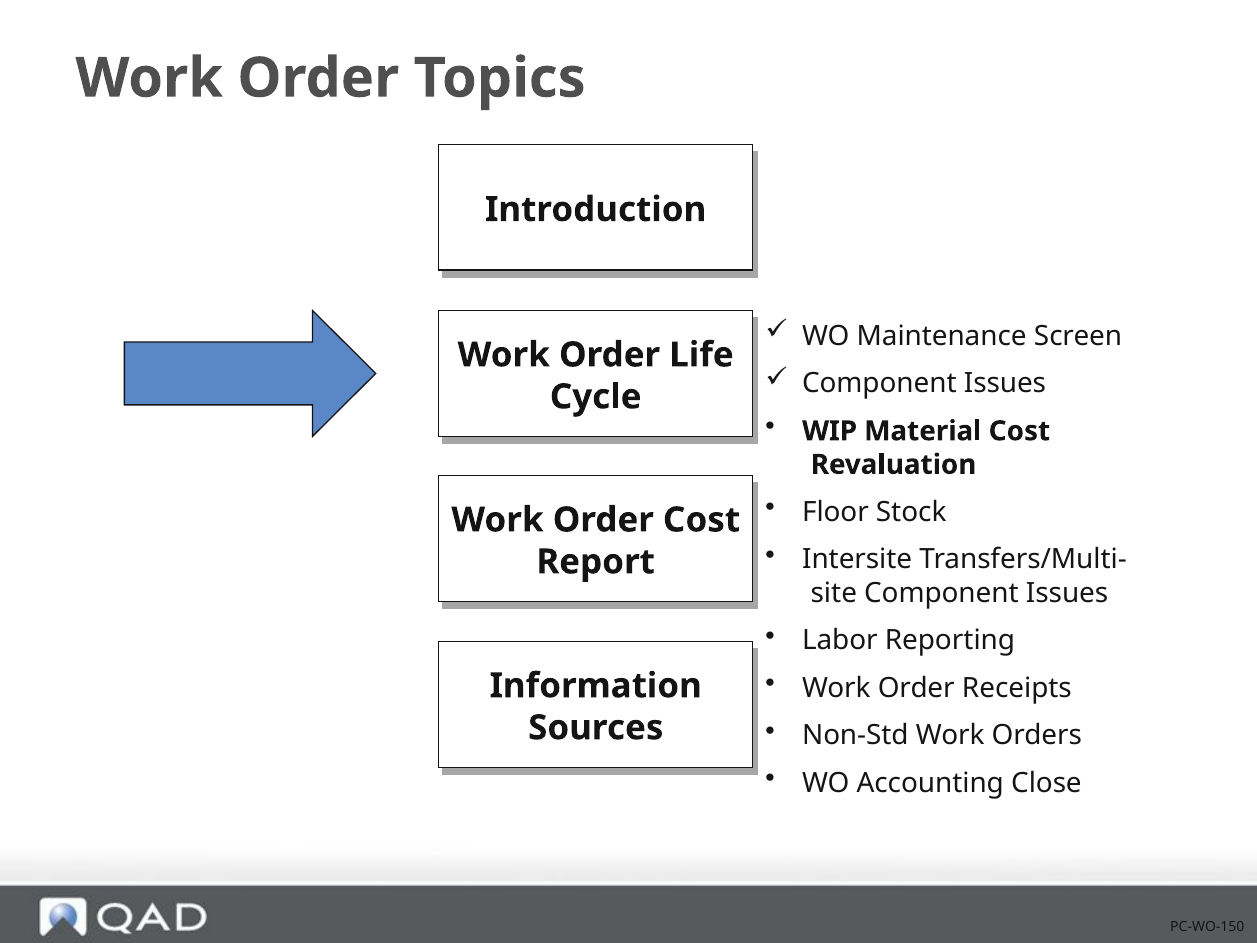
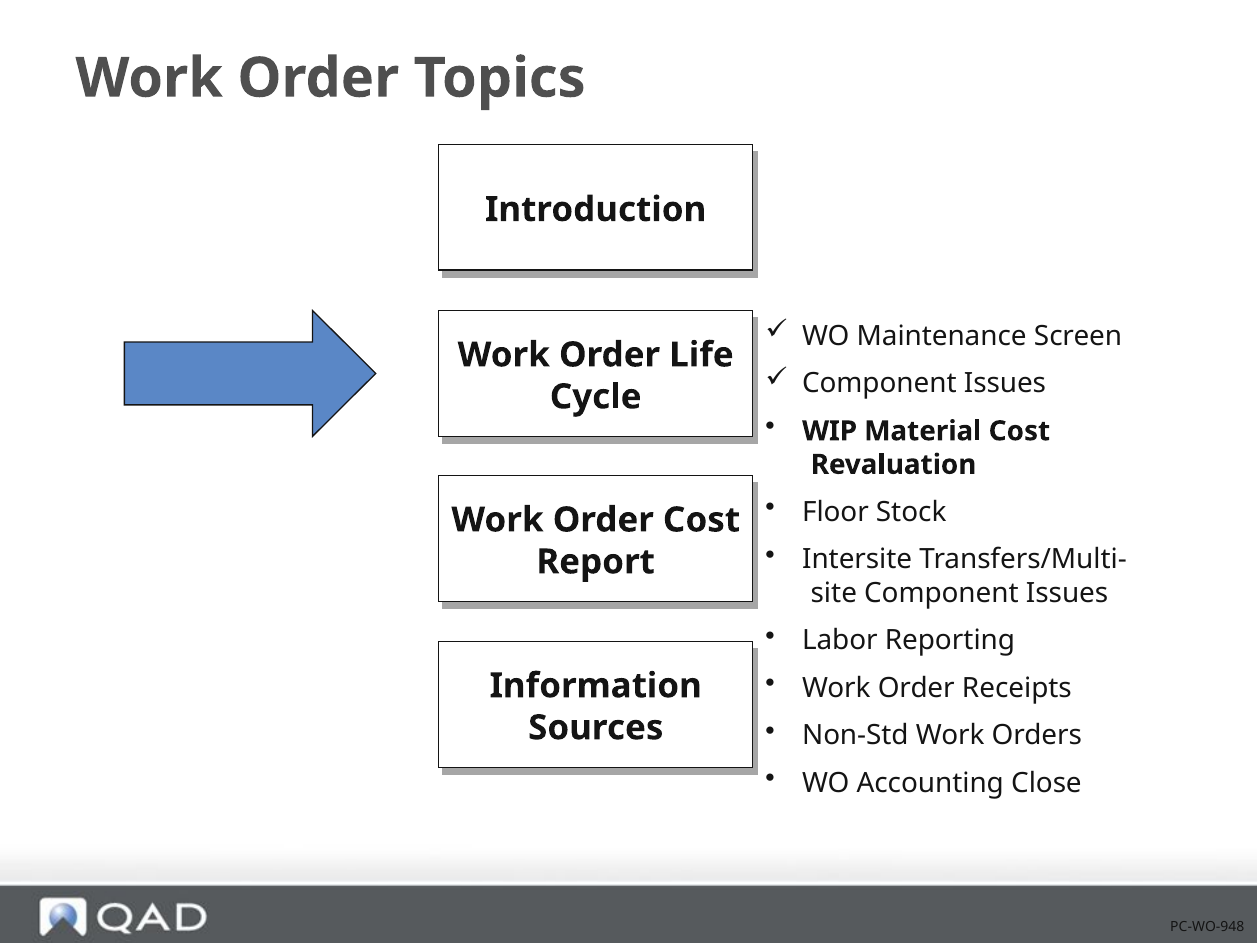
PC-WO-150: PC-WO-150 -> PC-WO-948
